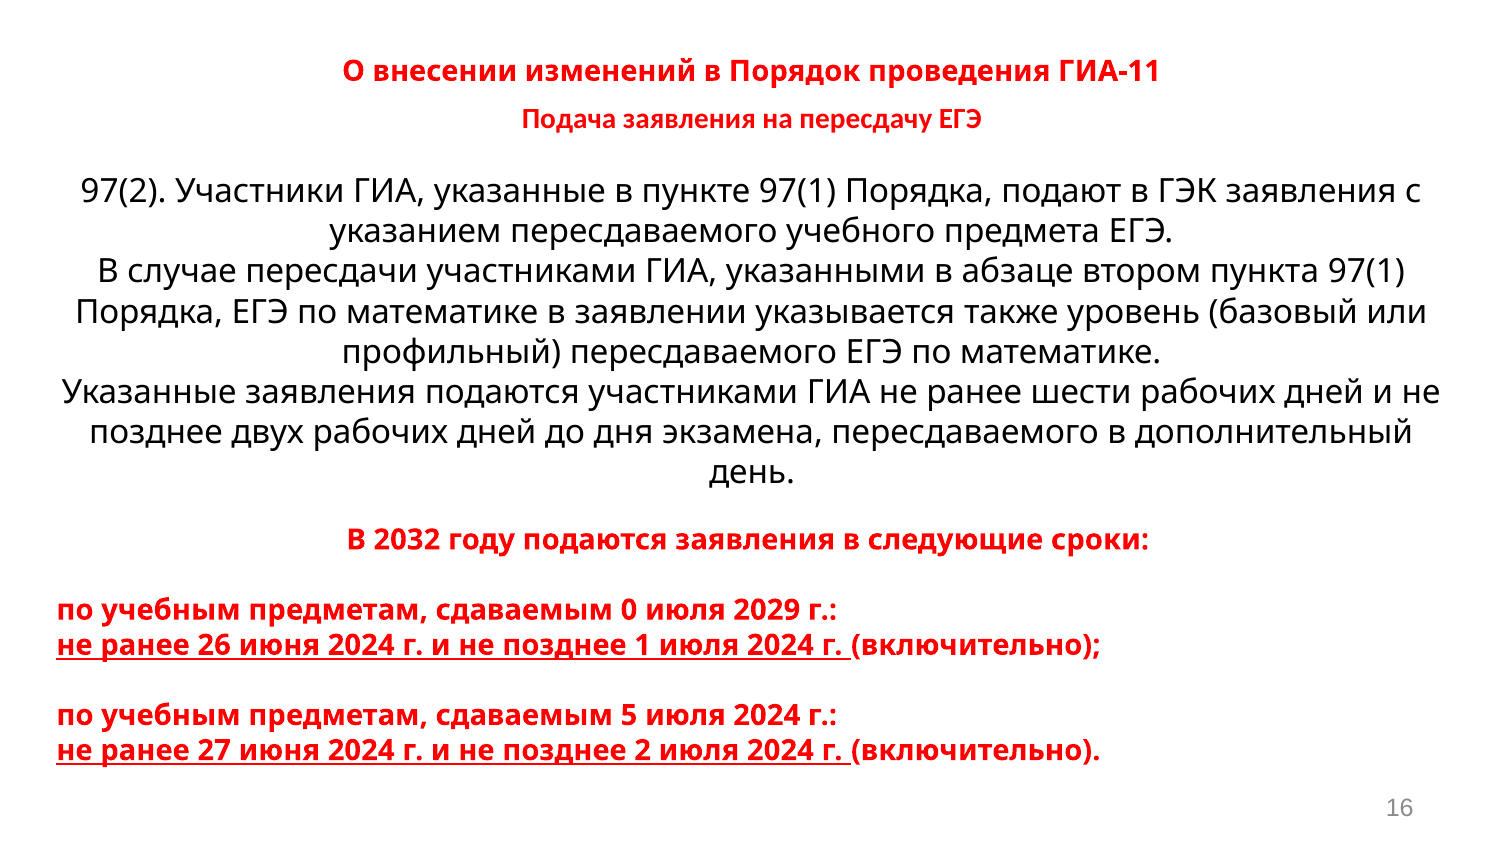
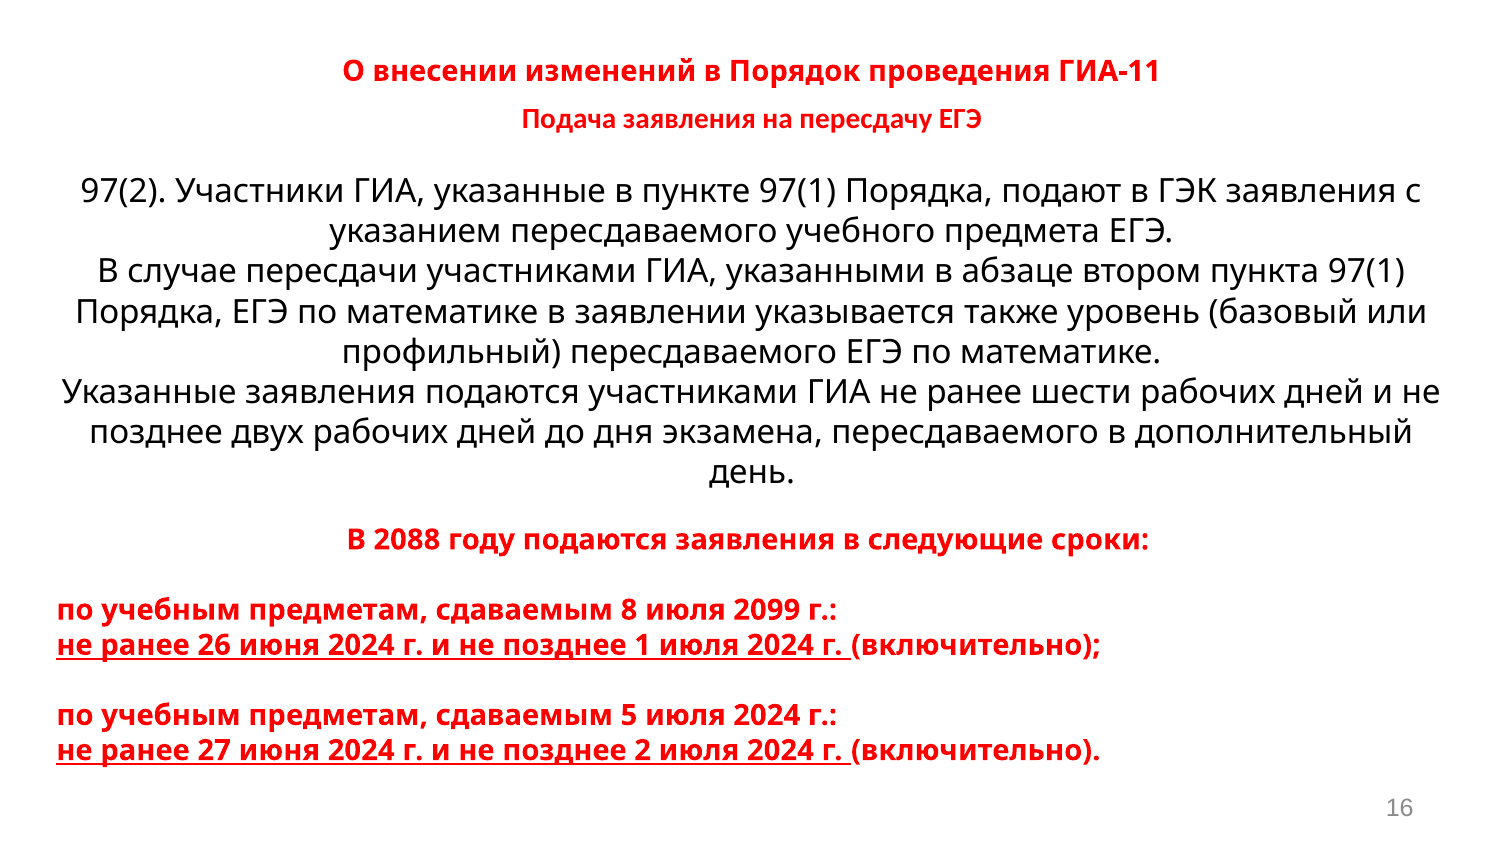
2032: 2032 -> 2088
0: 0 -> 8
2029: 2029 -> 2099
